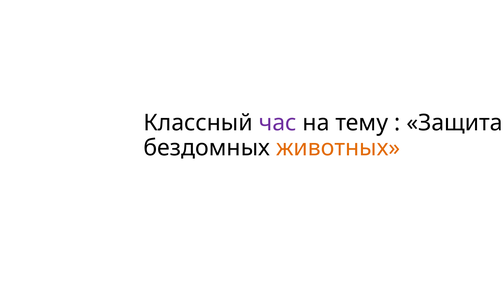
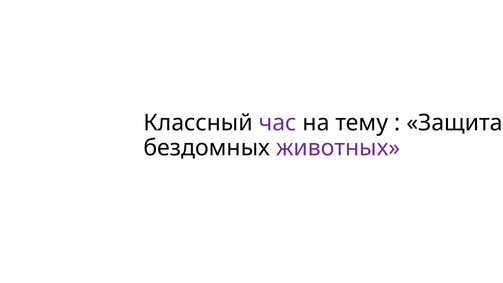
животных colour: orange -> purple
